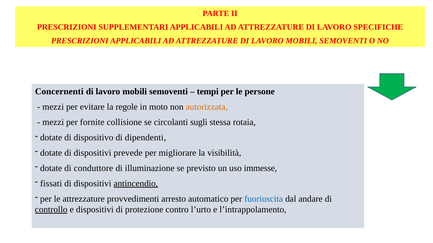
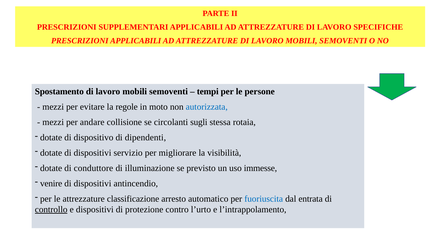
Concernenti: Concernenti -> Spostamento
autorizzata colour: orange -> blue
fornite: fornite -> andare
prevede: prevede -> servizio
fissati: fissati -> venire
antincendio underline: present -> none
provvedimenti: provvedimenti -> classificazione
andare: andare -> entrata
